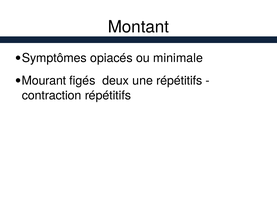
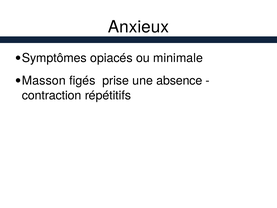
Montant: Montant -> Anxieux
Mourant: Mourant -> Masson
deux: deux -> prise
une répétitifs: répétitifs -> absence
